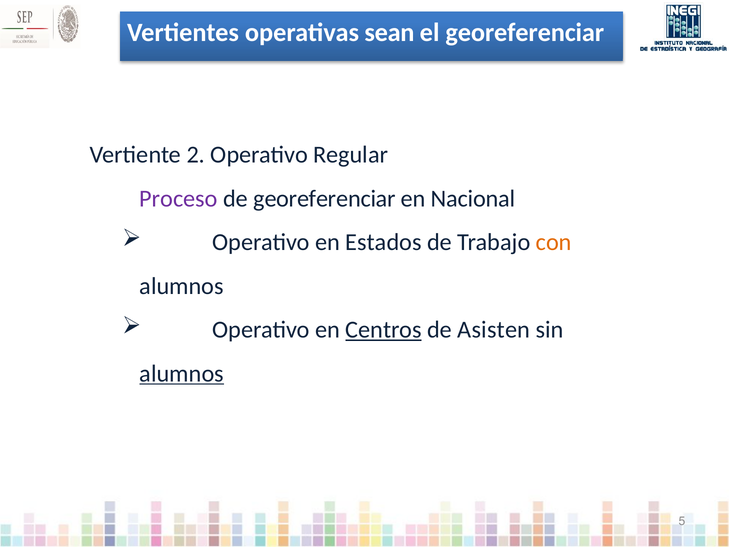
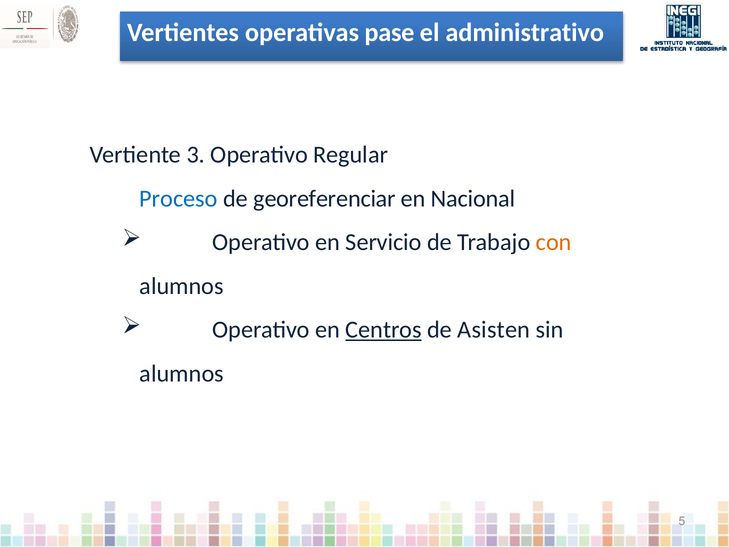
sean: sean -> pase
el georeferenciar: georeferenciar -> administrativo
2: 2 -> 3
Proceso colour: purple -> blue
Estados: Estados -> Servicio
alumnos at (182, 373) underline: present -> none
